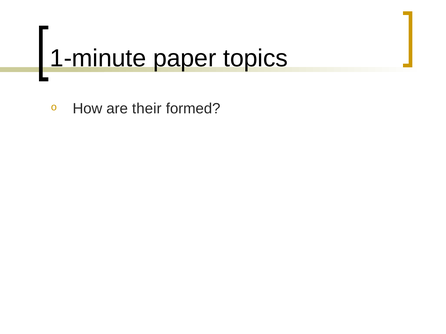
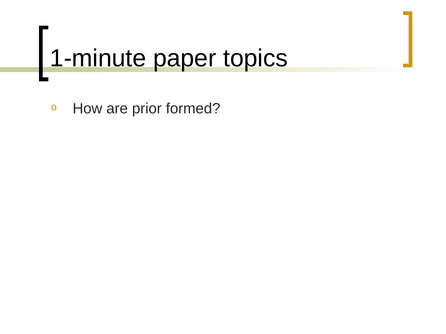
their: their -> prior
